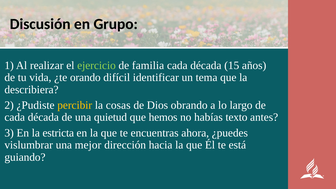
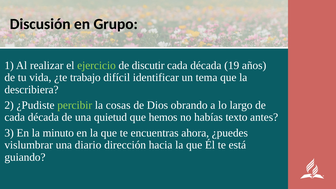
familia: familia -> discutir
15: 15 -> 19
orando: orando -> trabajo
percibir colour: yellow -> light green
estricta: estricta -> minuto
mejor: mejor -> diario
